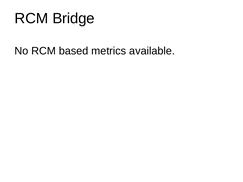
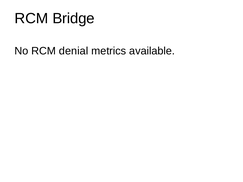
based: based -> denial
